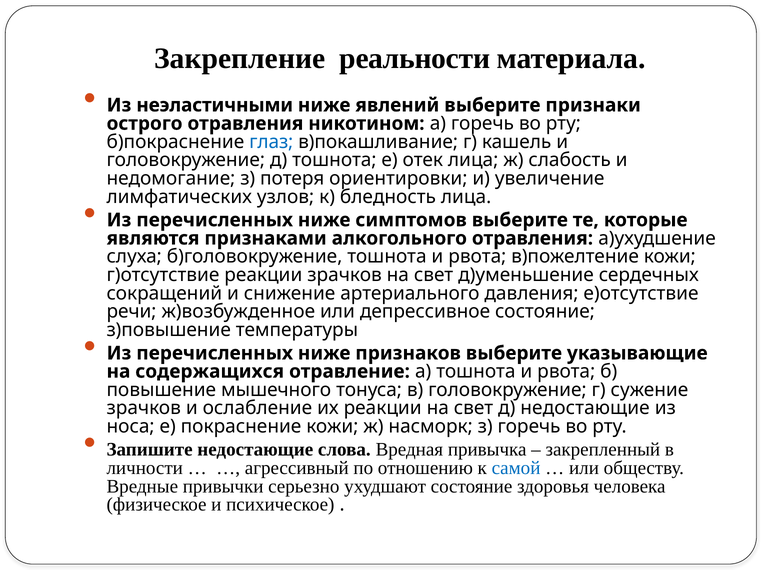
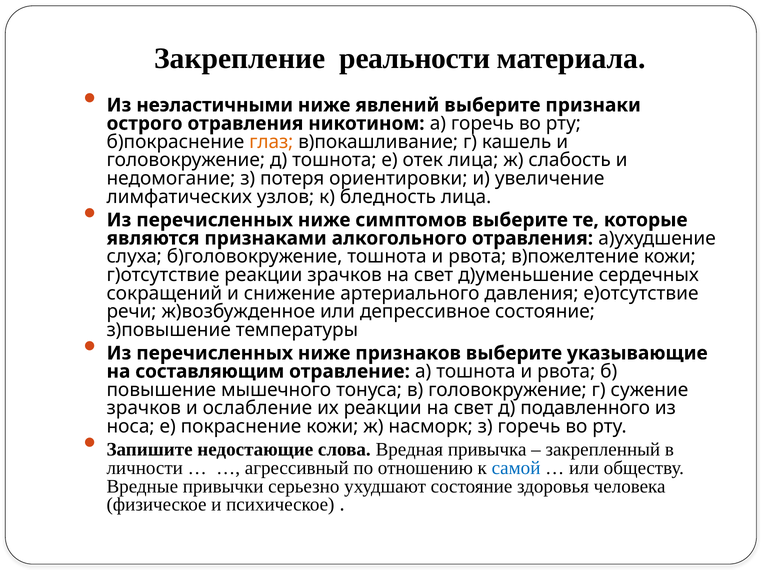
глаз colour: blue -> orange
содержащихся: содержащихся -> составляющим
д недостающие: недостающие -> подавленного
